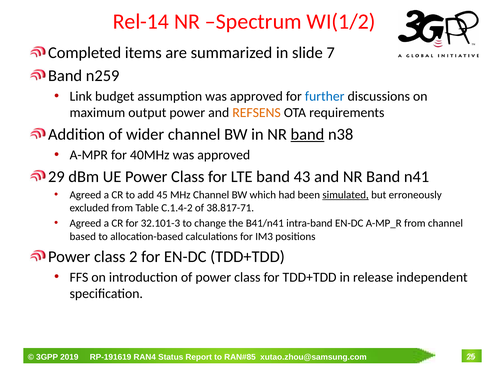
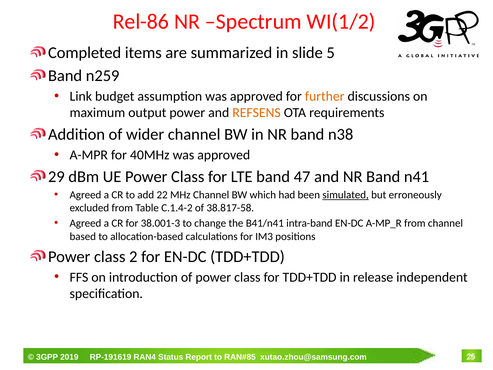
Rel-14: Rel-14 -> Rel-86
7: 7 -> 5
further colour: blue -> orange
band at (307, 134) underline: present -> none
43: 43 -> 47
45: 45 -> 22
38.817-71: 38.817-71 -> 38.817-58
32.101-3: 32.101-3 -> 38.001-3
